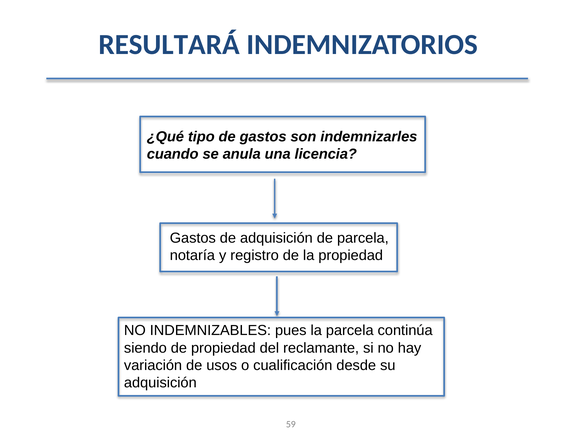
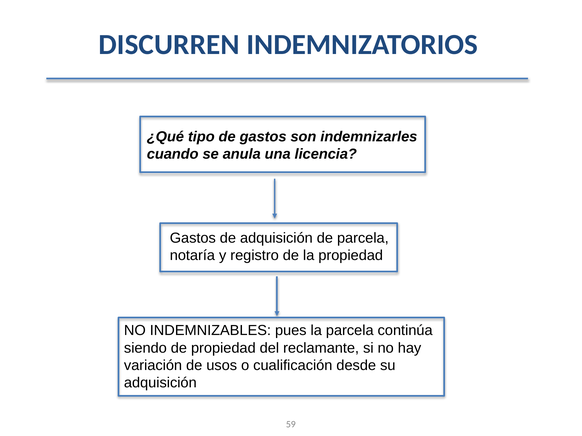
RESULTARÁ: RESULTARÁ -> DISCURREN
